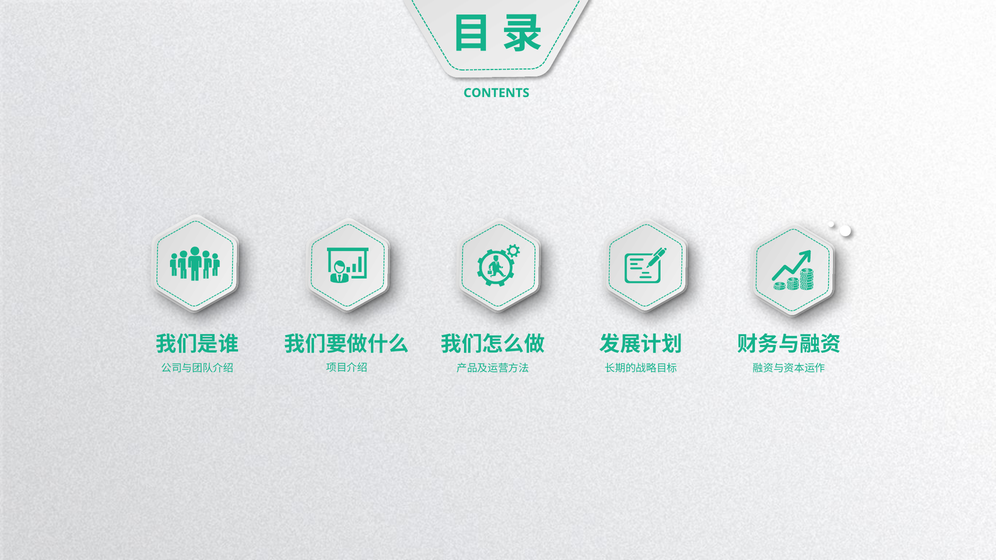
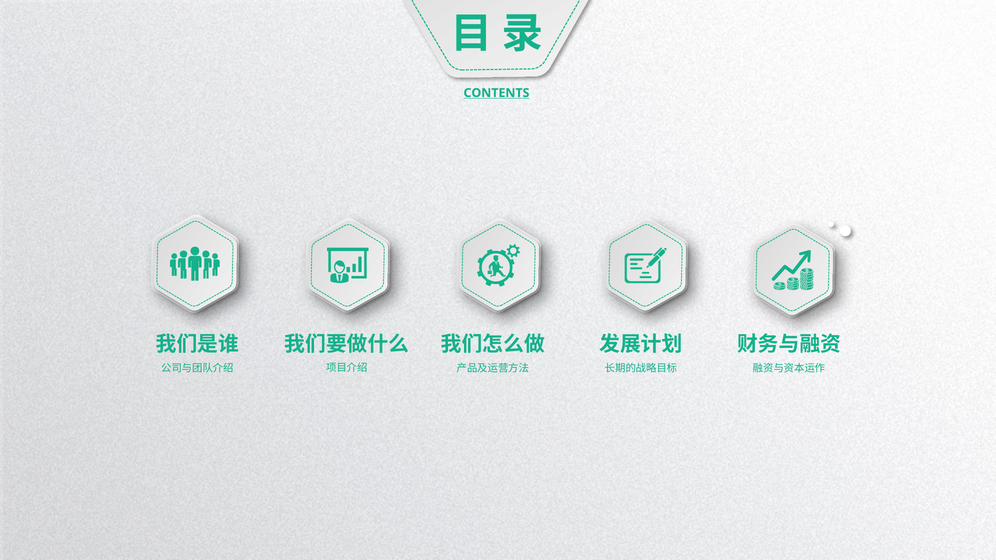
CONTENTS underline: none -> present
